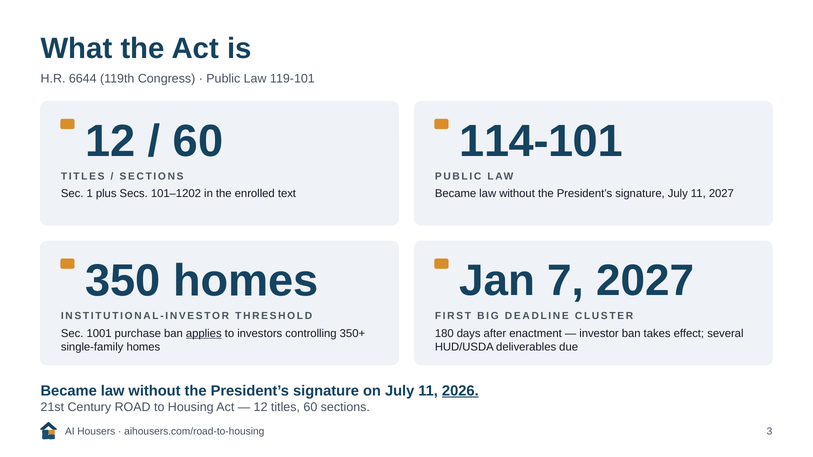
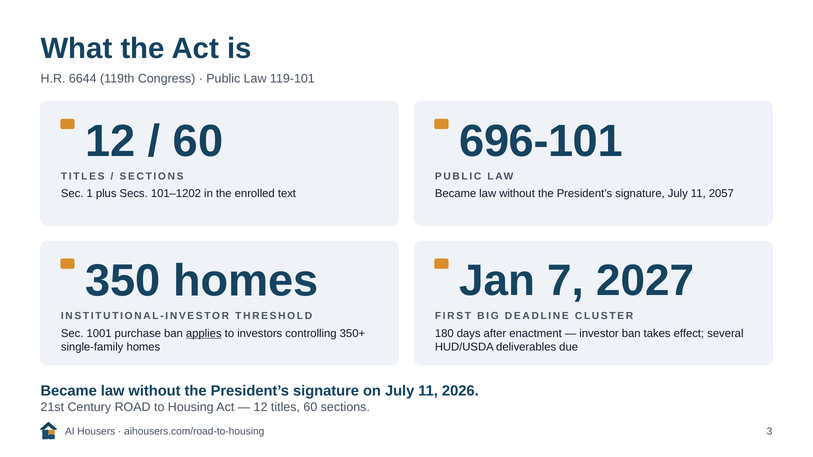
114-101: 114-101 -> 696-101
11 2027: 2027 -> 2057
2026 underline: present -> none
